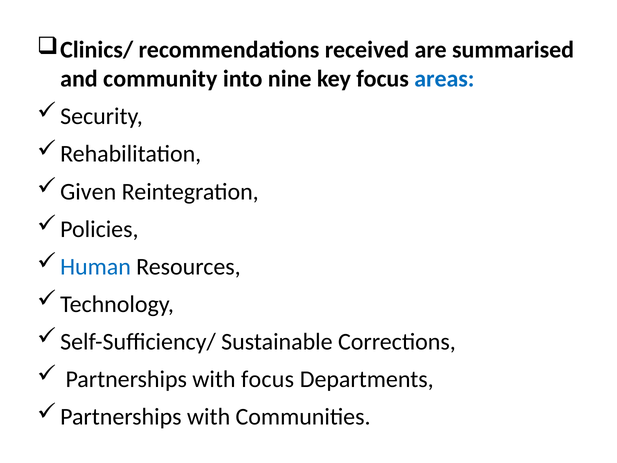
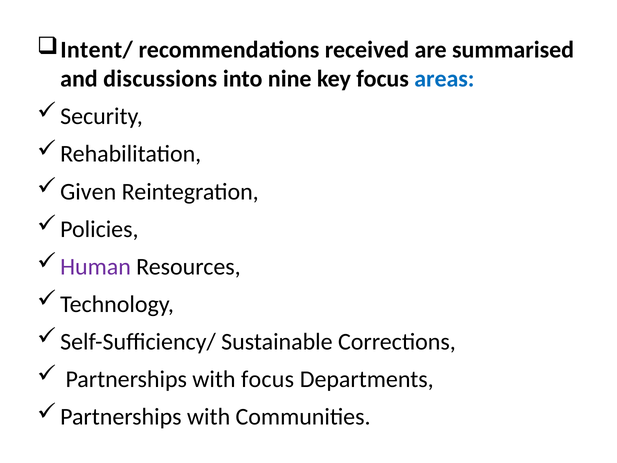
Clinics/: Clinics/ -> Intent/
community: community -> discussions
Human colour: blue -> purple
